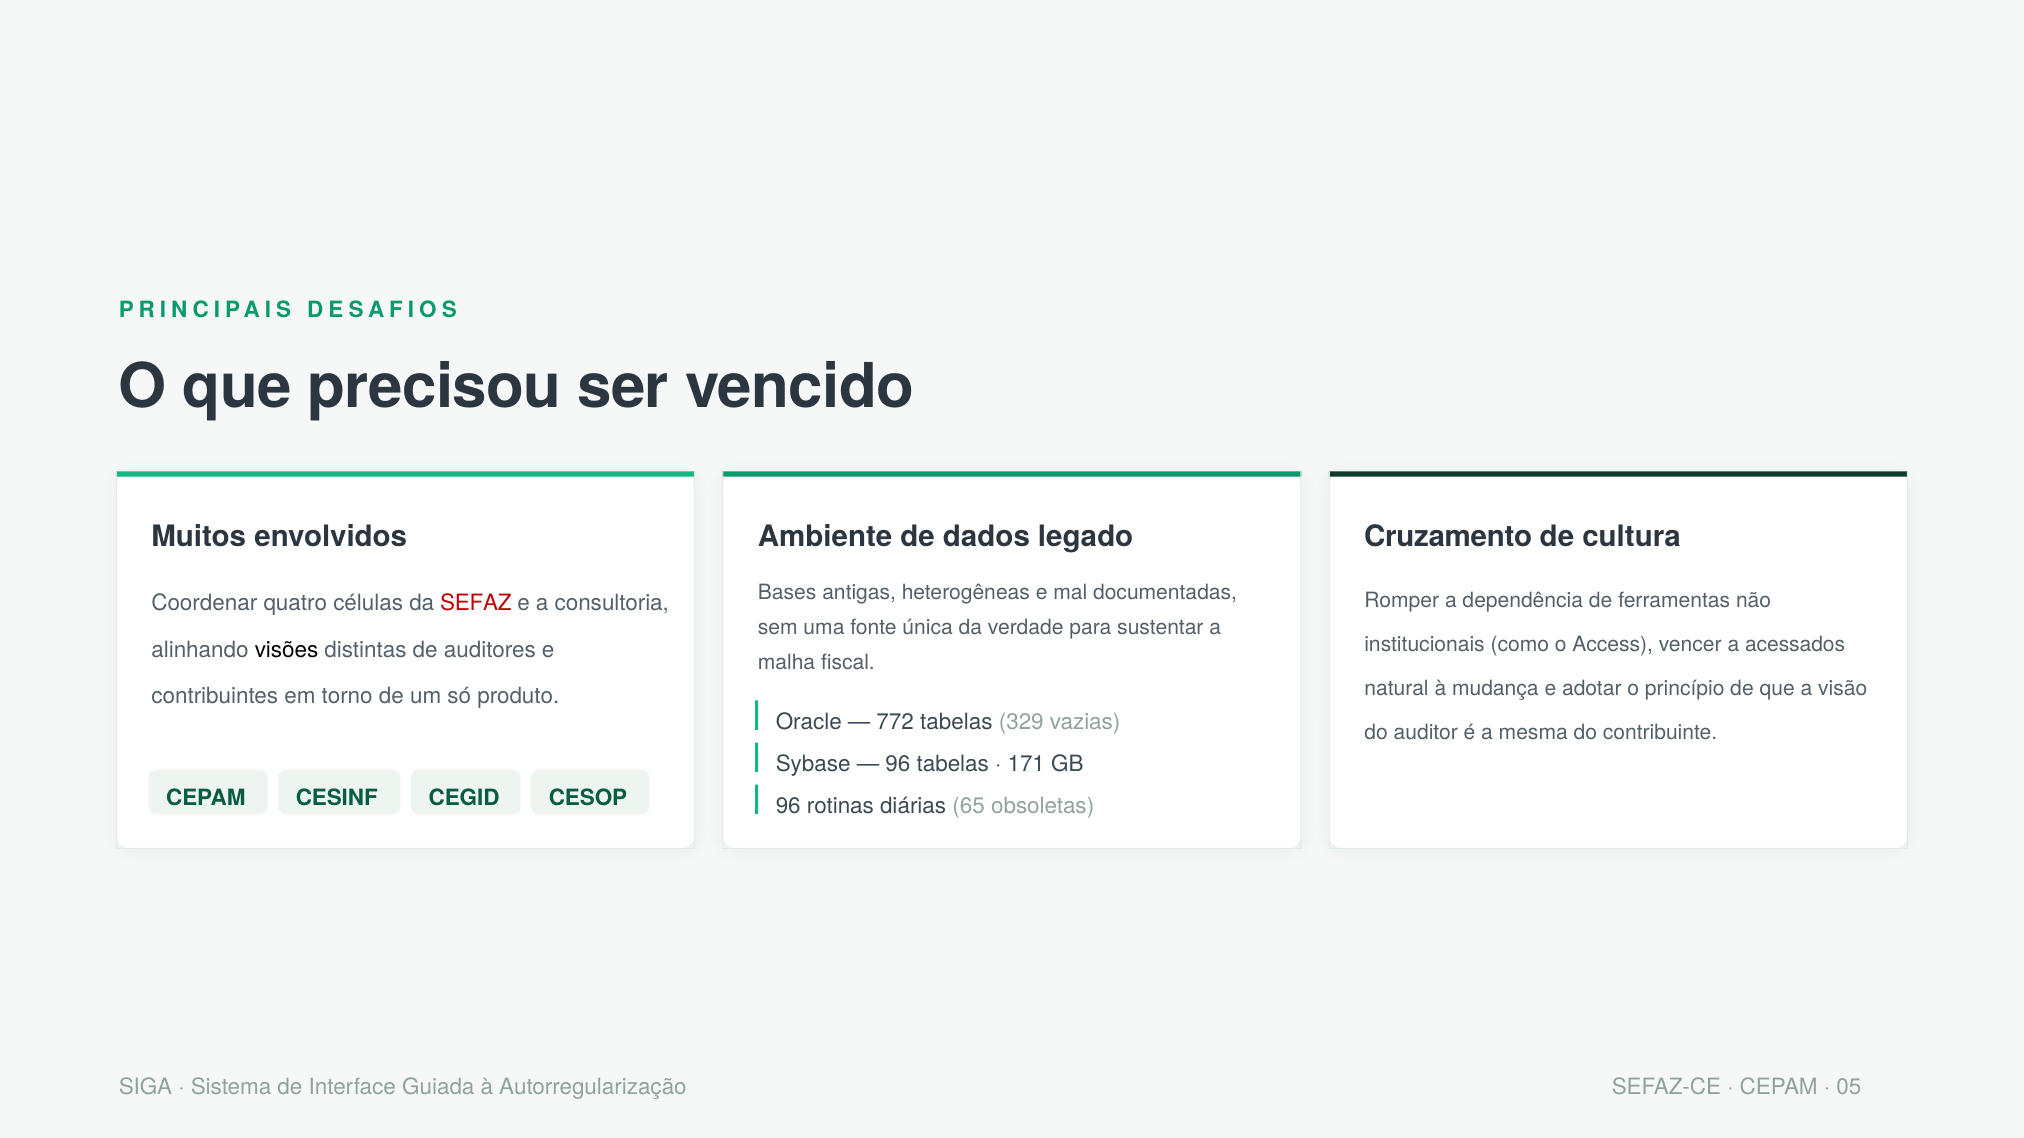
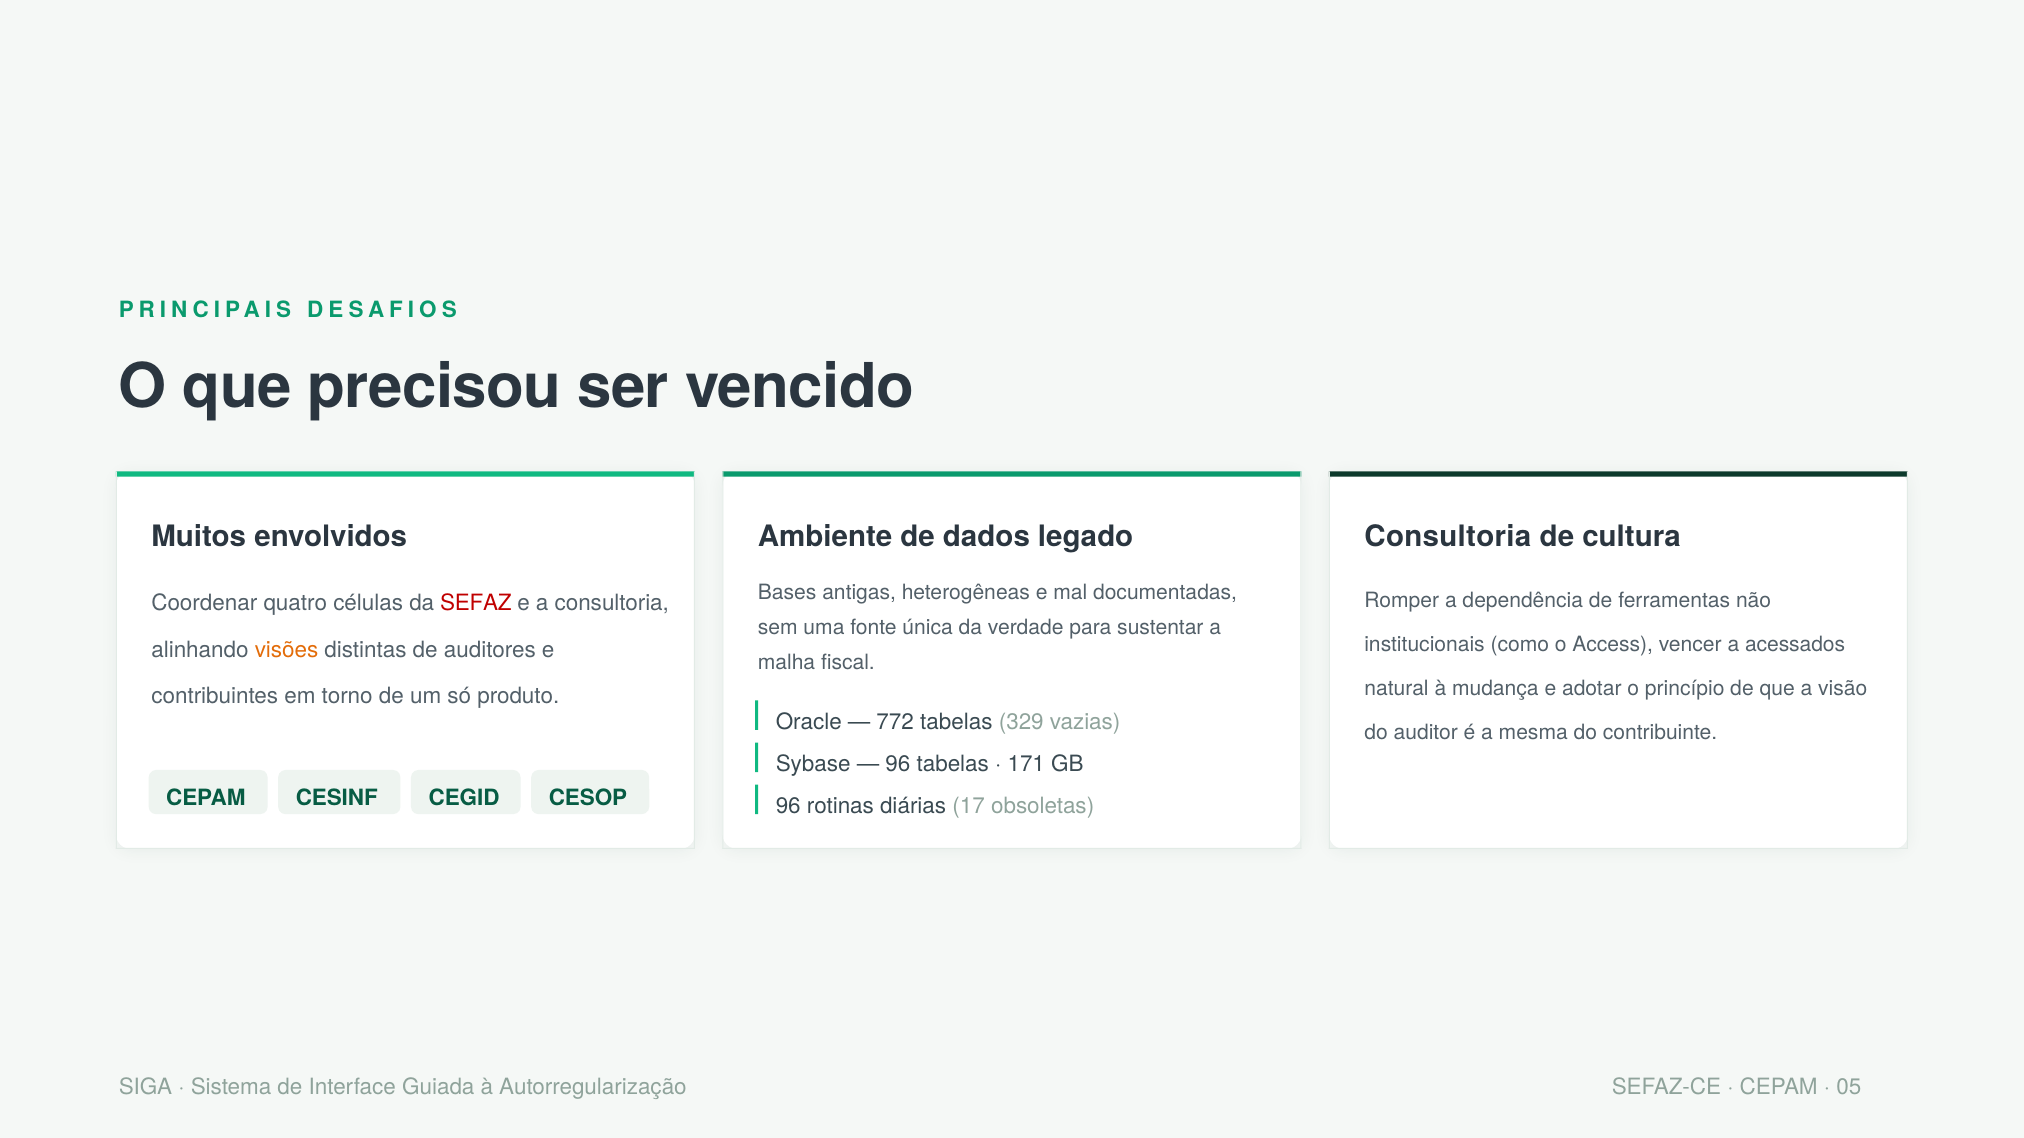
Cruzamento at (1448, 537): Cruzamento -> Consultoria
visões colour: black -> orange
65: 65 -> 17
